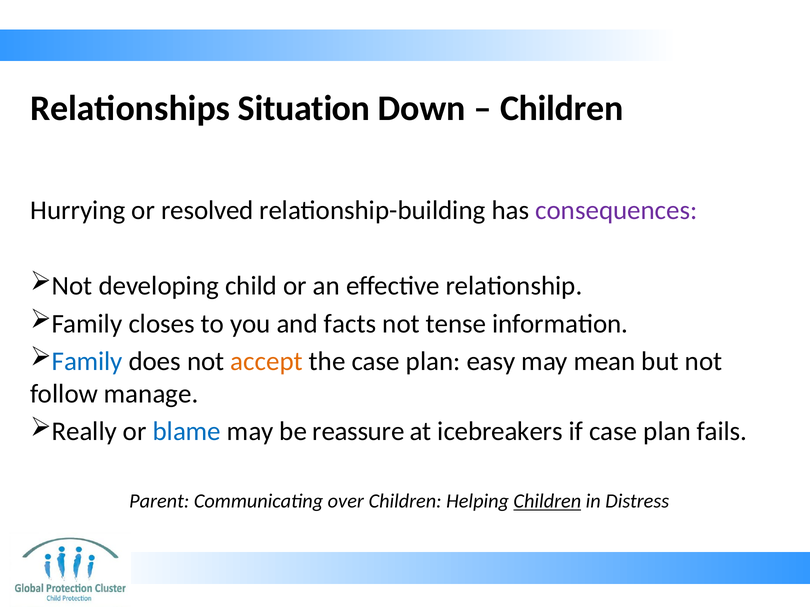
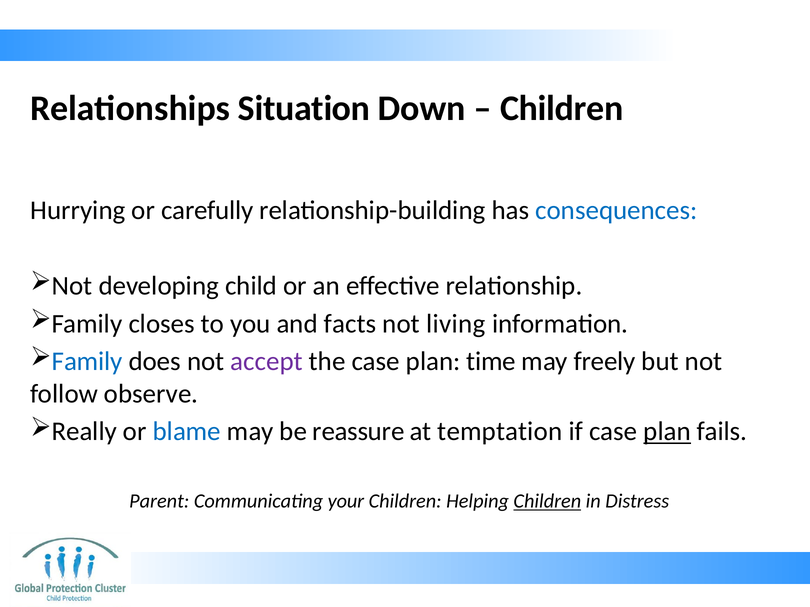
resolved: resolved -> carefully
consequences colour: purple -> blue
tense: tense -> living
accept colour: orange -> purple
easy: easy -> time
mean: mean -> freely
manage: manage -> observe
icebreakers: icebreakers -> temptation
plan at (667, 432) underline: none -> present
over: over -> your
